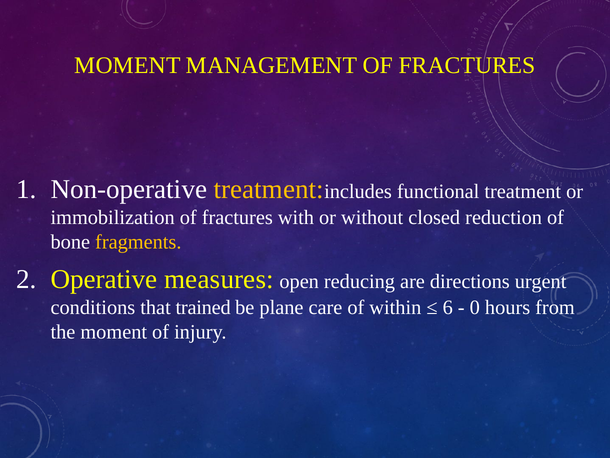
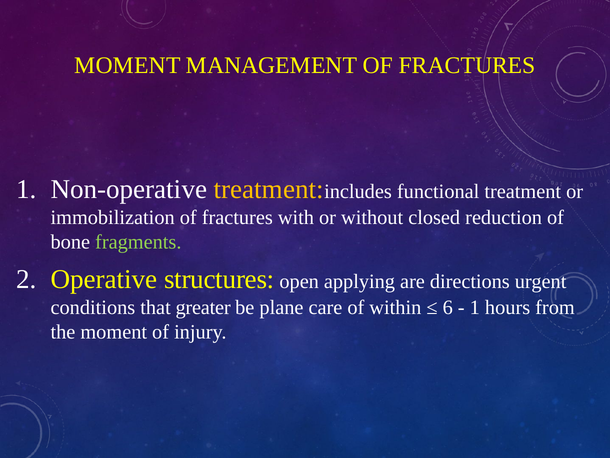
fragments colour: yellow -> light green
measures: measures -> structures
reducing: reducing -> applying
trained: trained -> greater
0 at (475, 307): 0 -> 1
